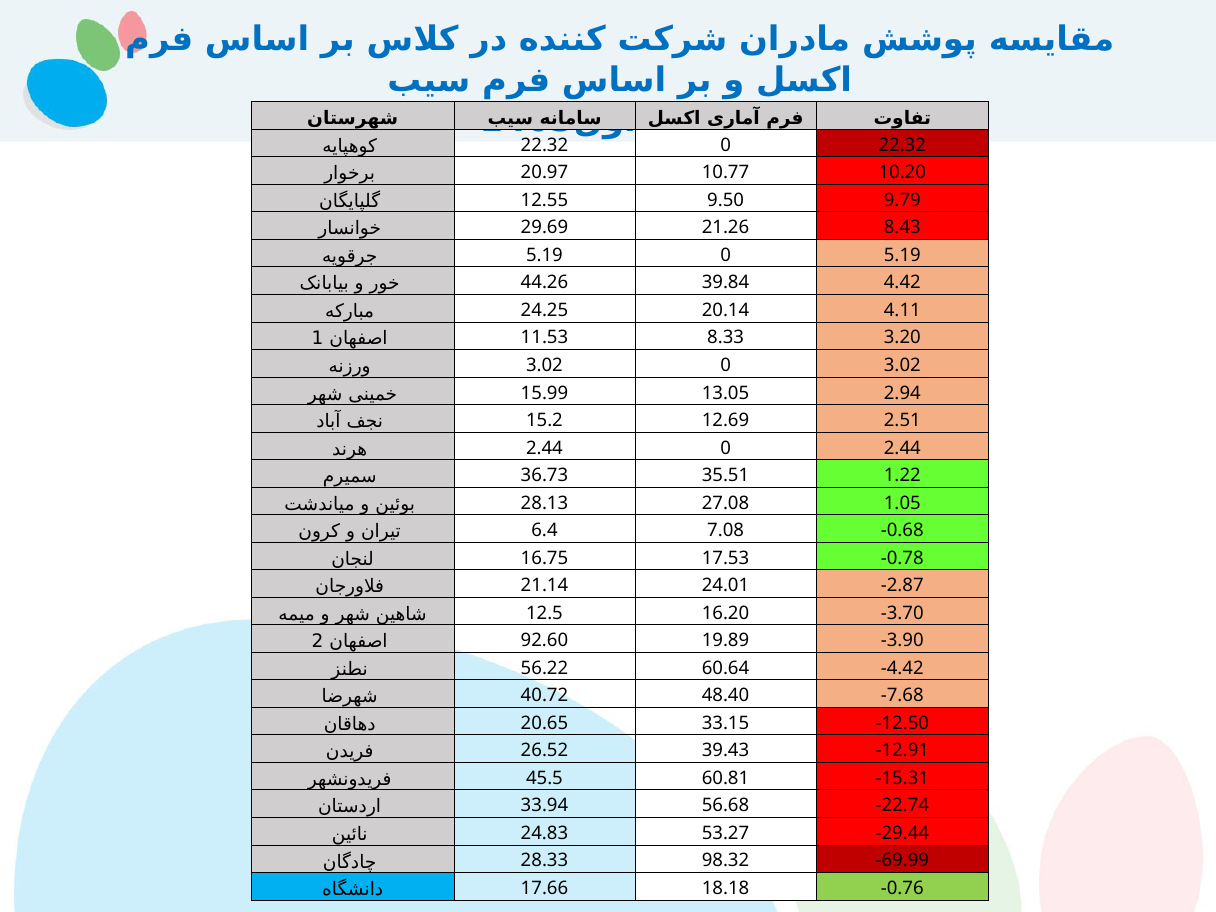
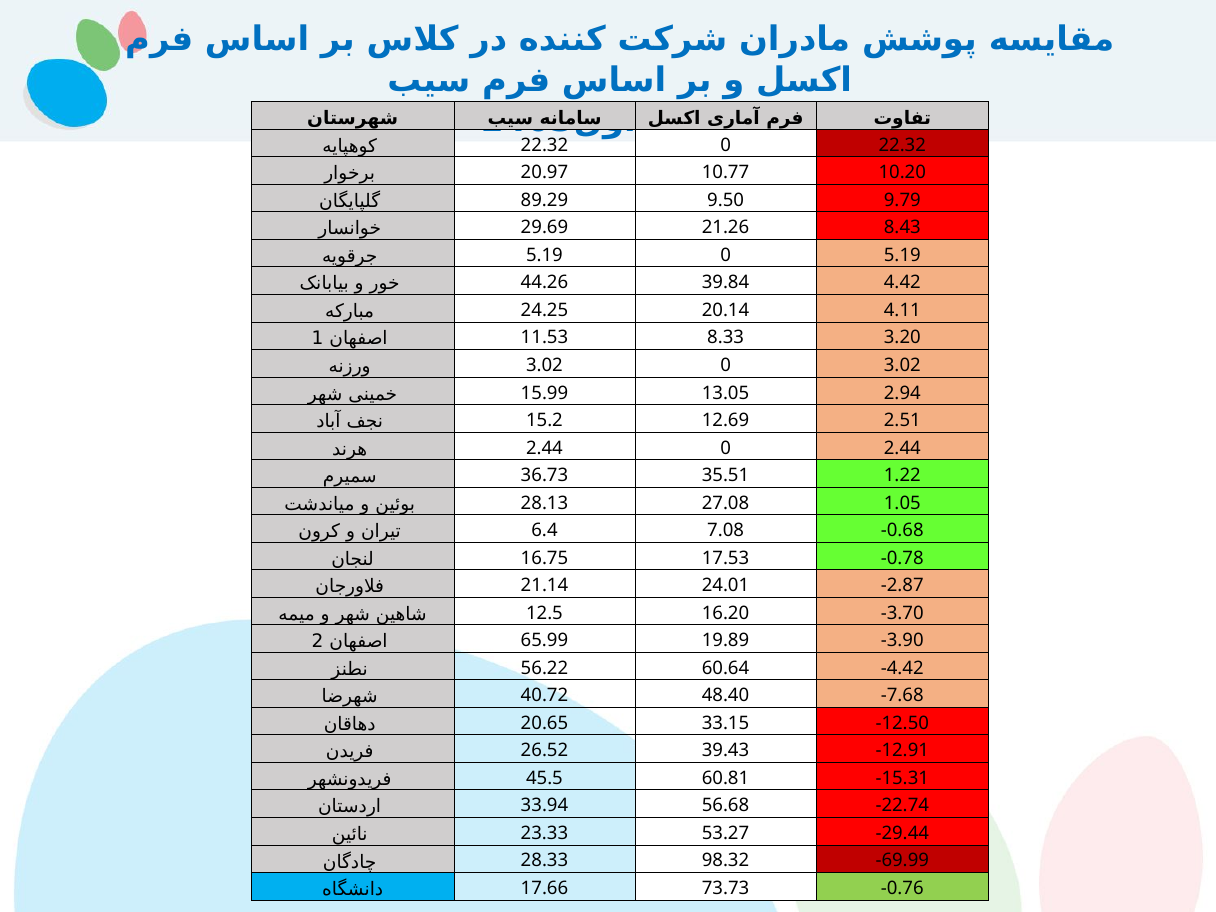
12.55: 12.55 -> 89.29
92.60: 92.60 -> 65.99
24.83: 24.83 -> 23.33
18.18: 18.18 -> 73.73
